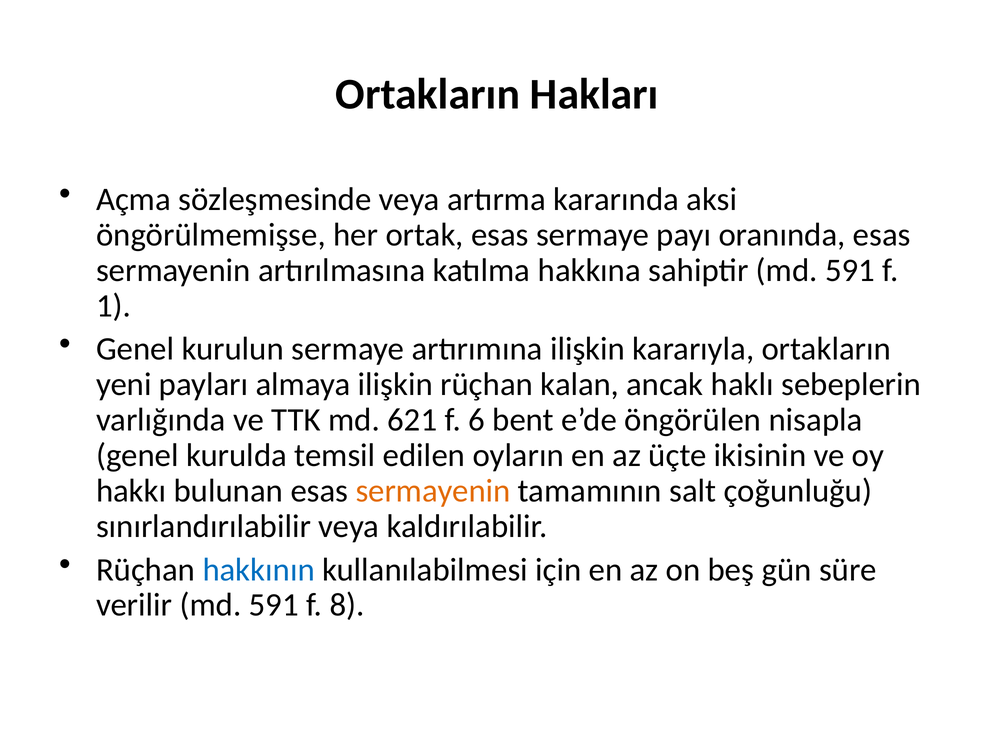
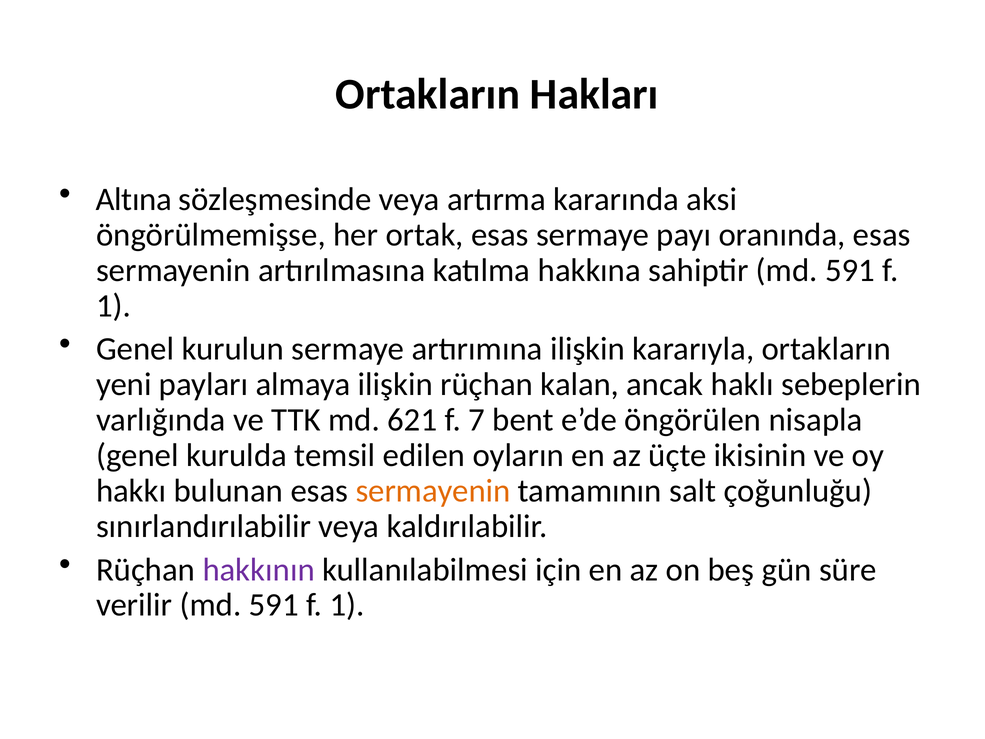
Açma: Açma -> Altına
6: 6 -> 7
hakkının colour: blue -> purple
8 at (347, 605): 8 -> 1
